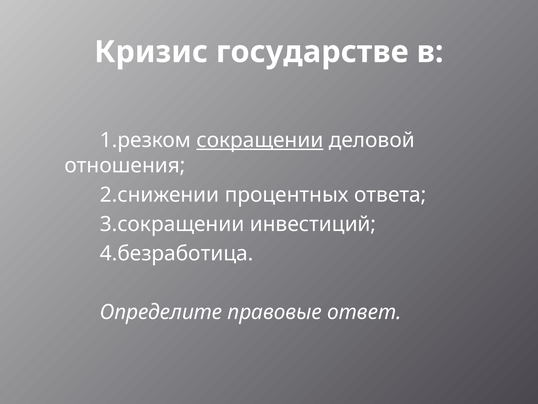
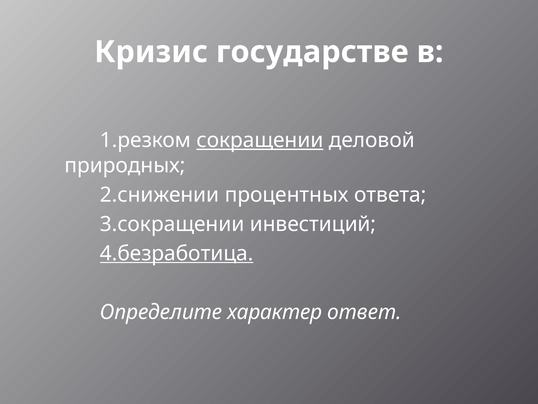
отношения: отношения -> природных
4.безработица underline: none -> present
правовые: правовые -> характер
